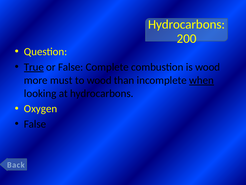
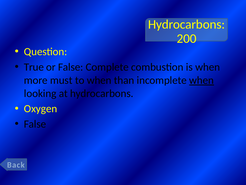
True underline: present -> none
is wood: wood -> when
to wood: wood -> when
